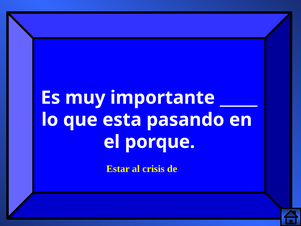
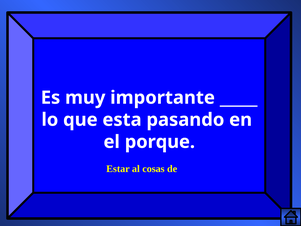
crisis: crisis -> cosas
